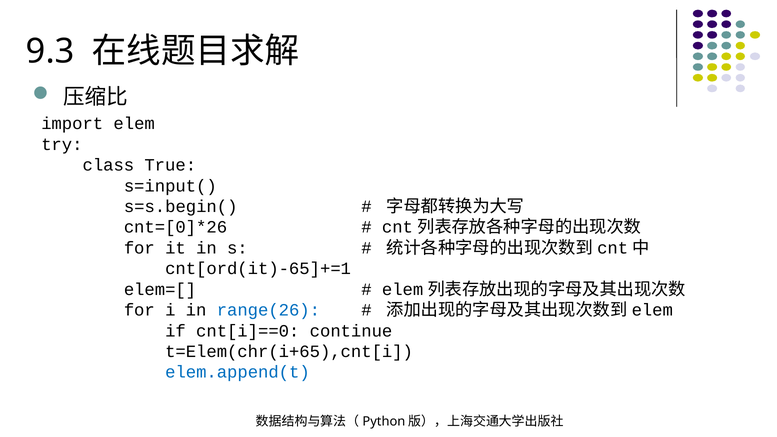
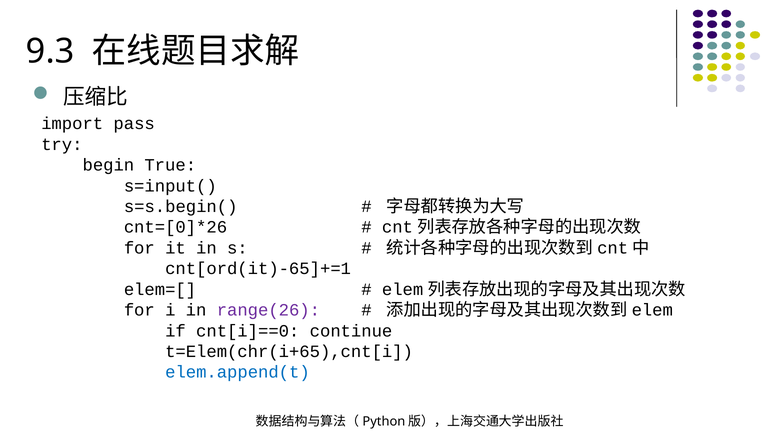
import elem: elem -> pass
class: class -> begin
range(26 colour: blue -> purple
